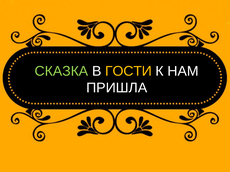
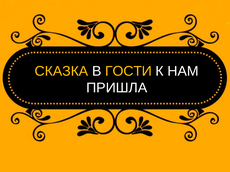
СКАЗКА colour: light green -> yellow
